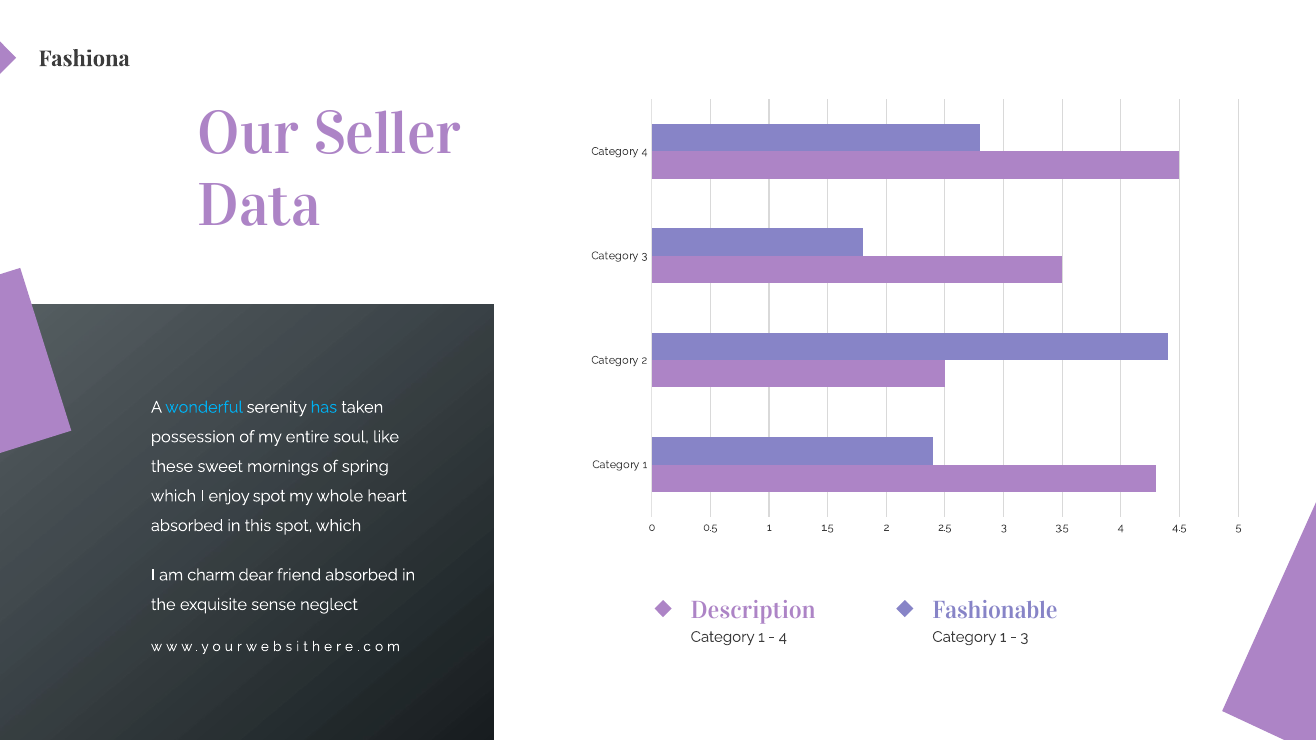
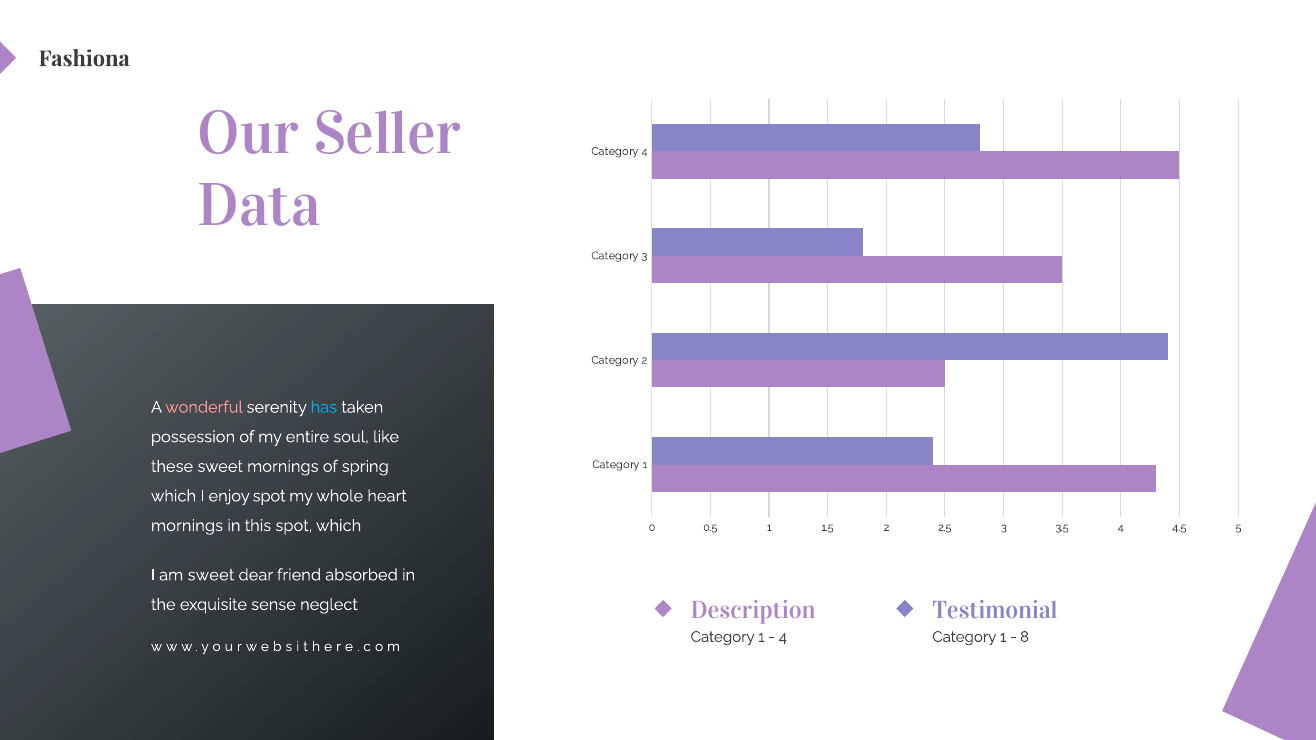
wonderful colour: light blue -> pink
absorbed at (187, 526): absorbed -> mornings
am charm: charm -> sweet
Fashionable: Fashionable -> Testimonial
3 at (1024, 637): 3 -> 8
